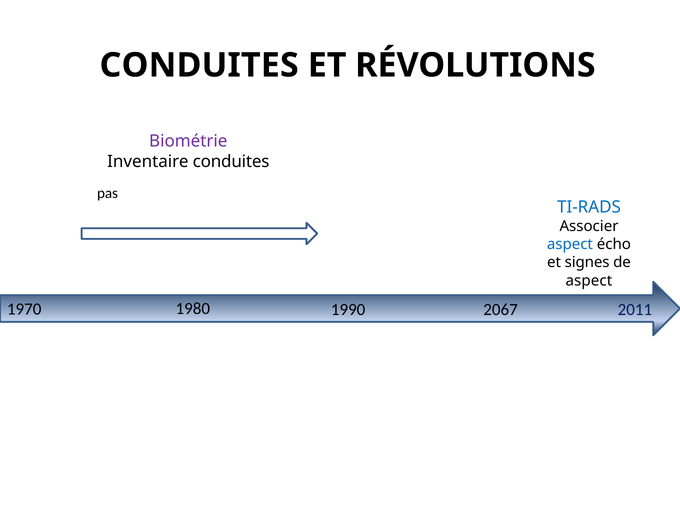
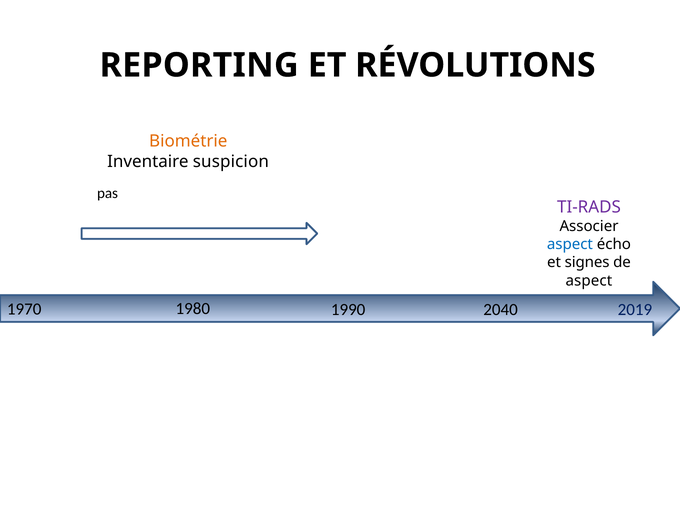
CONDUITES at (199, 65): CONDUITES -> REPORTING
Biométrie colour: purple -> orange
Inventaire conduites: conduites -> suspicion
TI-RADS colour: blue -> purple
2067: 2067 -> 2040
2011: 2011 -> 2019
